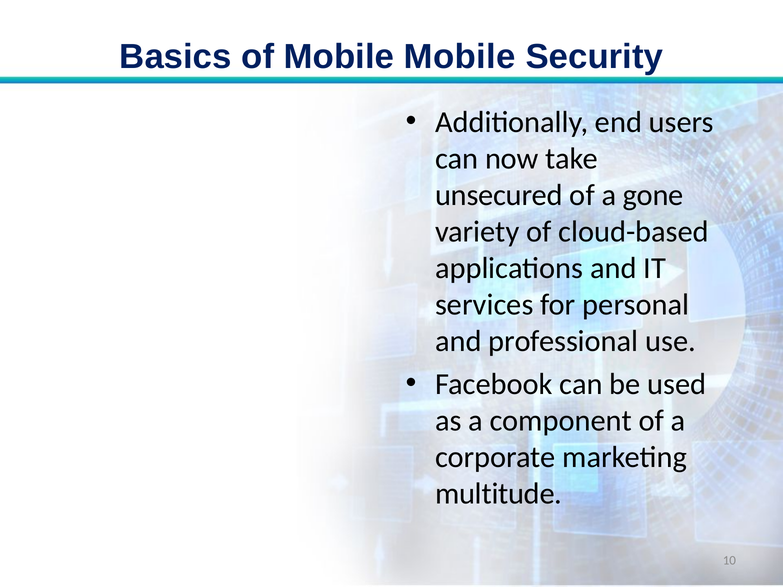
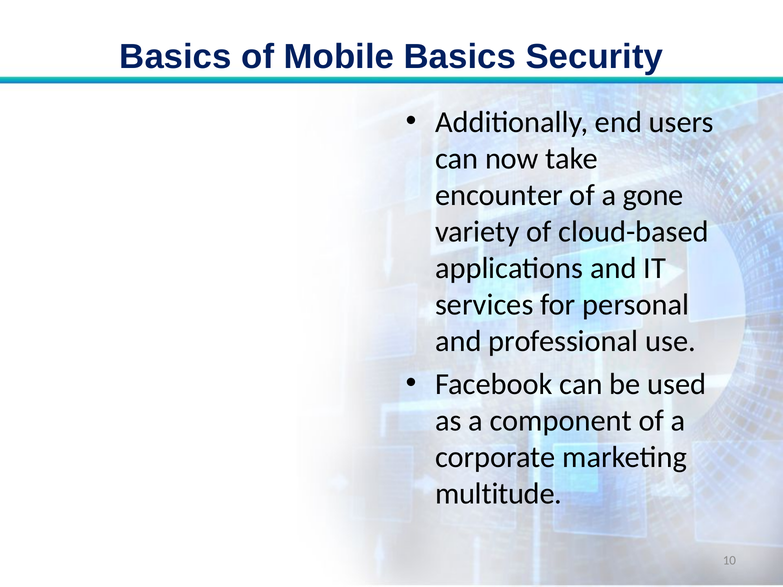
Mobile Mobile: Mobile -> Basics
unsecured: unsecured -> encounter
